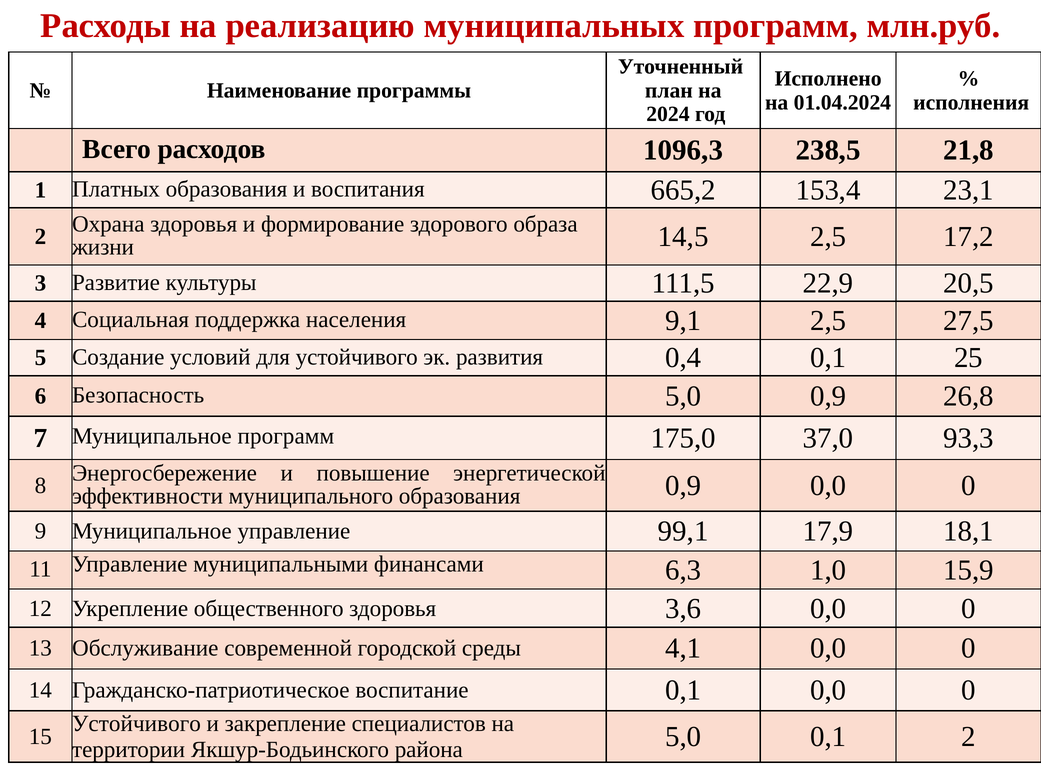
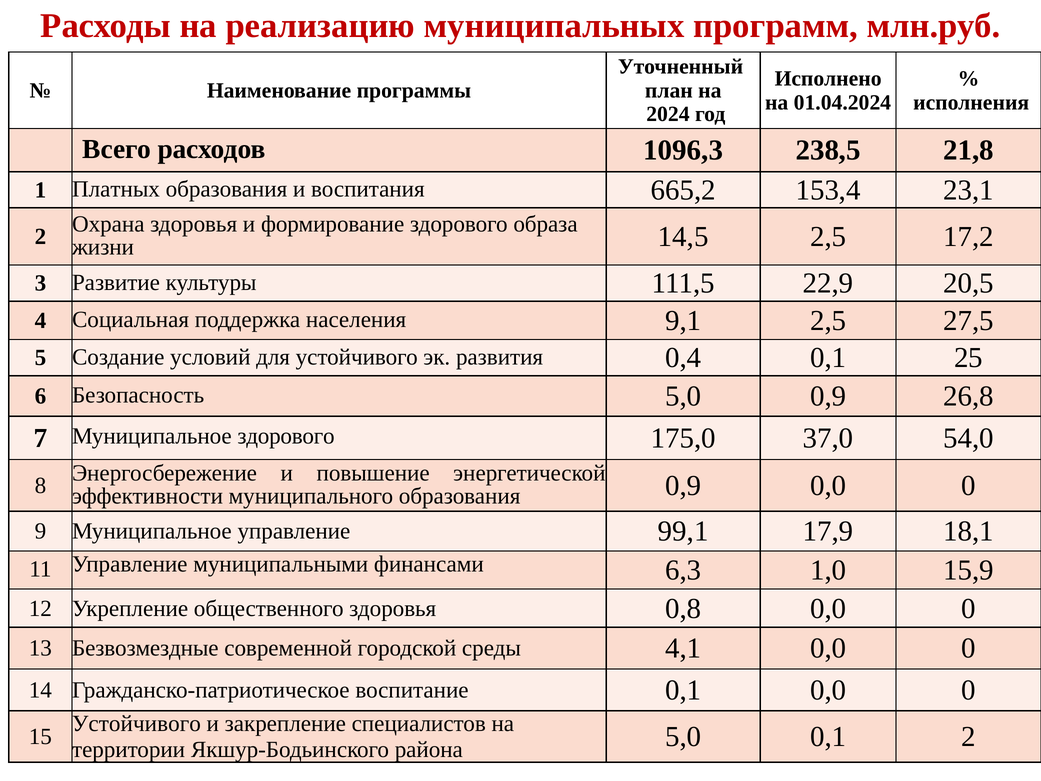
Муниципальное программ: программ -> здорового
93,3: 93,3 -> 54,0
3,6: 3,6 -> 0,8
Обслуживание: Обслуживание -> Безвозмездные
